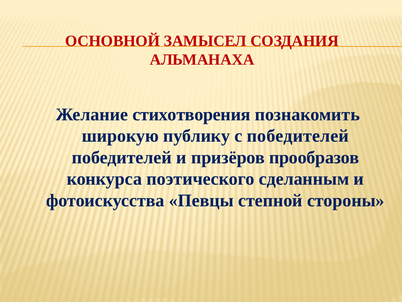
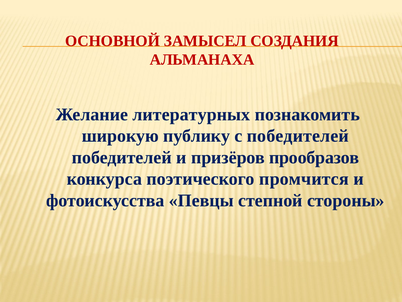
стихотворения: стихотворения -> литературных
сделанным: сделанным -> промчится
